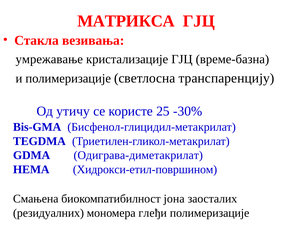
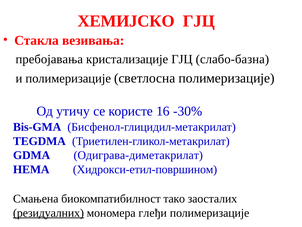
МАТРИКСА: МАТРИКСА -> ХЕМИЈСКО
умрежавање: умрежавање -> пребојавања
време-базна: време-базна -> слабо-базна
светлосна транспаренцију: транспаренцију -> полимеризације
25: 25 -> 16
јона: јона -> тако
резидуалних underline: none -> present
